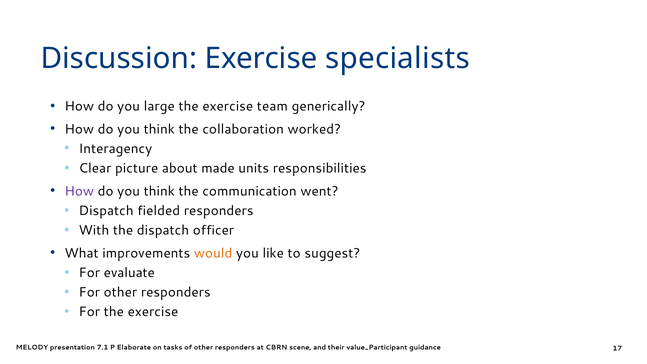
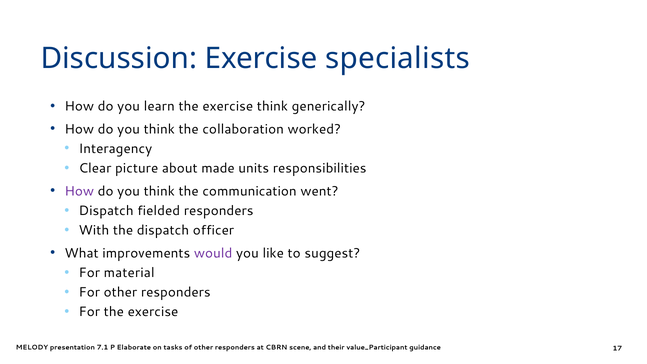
large: large -> learn
exercise team: team -> think
would colour: orange -> purple
evaluate: evaluate -> material
